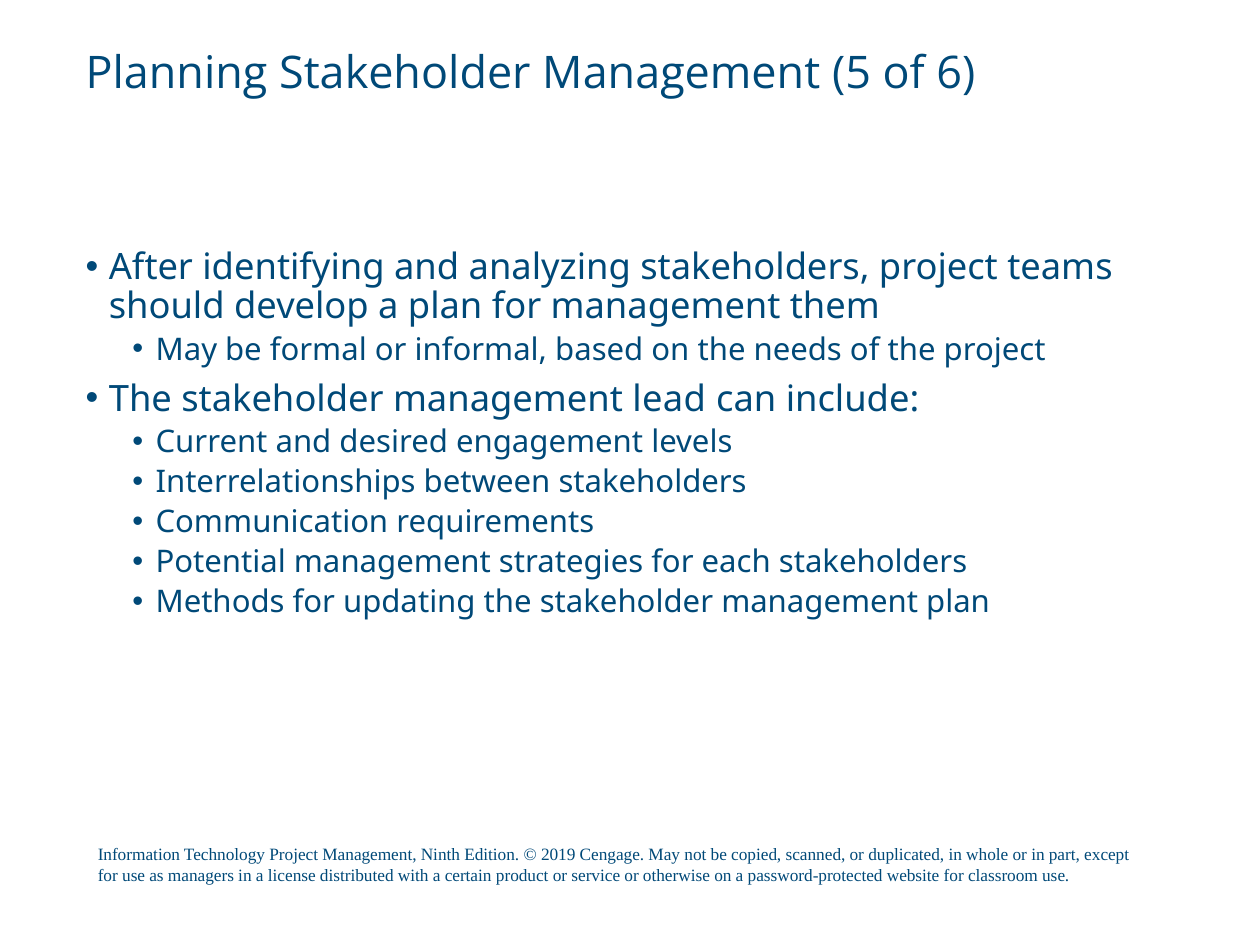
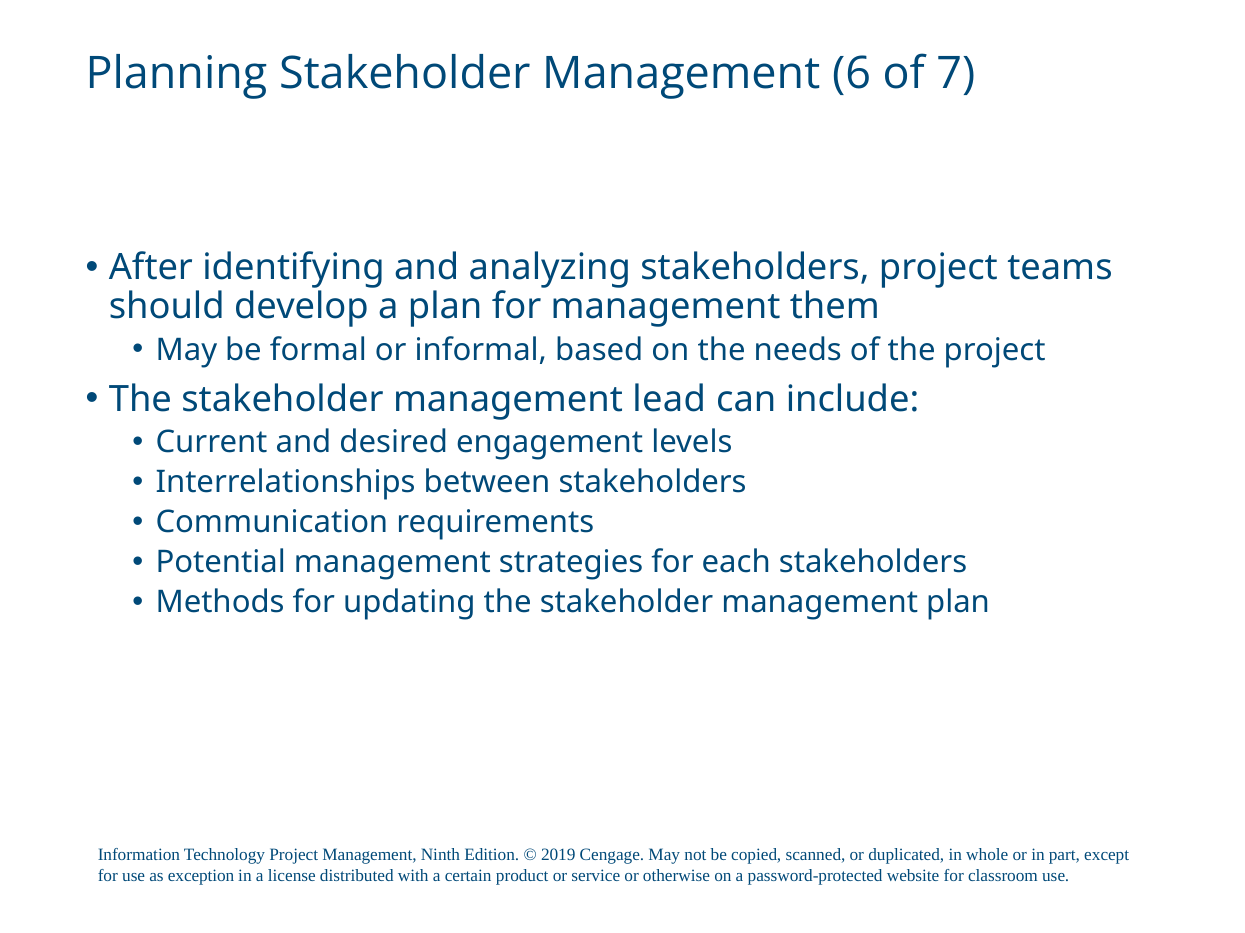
5: 5 -> 6
6: 6 -> 7
managers: managers -> exception
